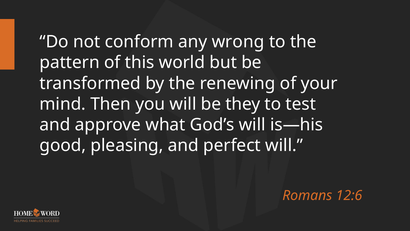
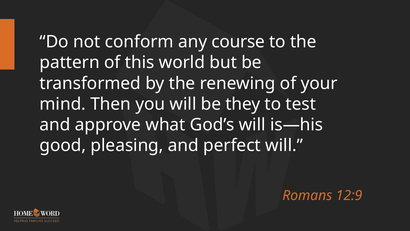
wrong: wrong -> course
12:6: 12:6 -> 12:9
